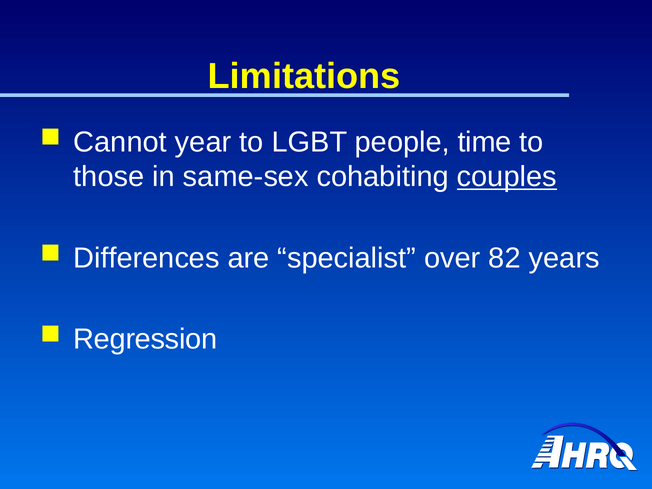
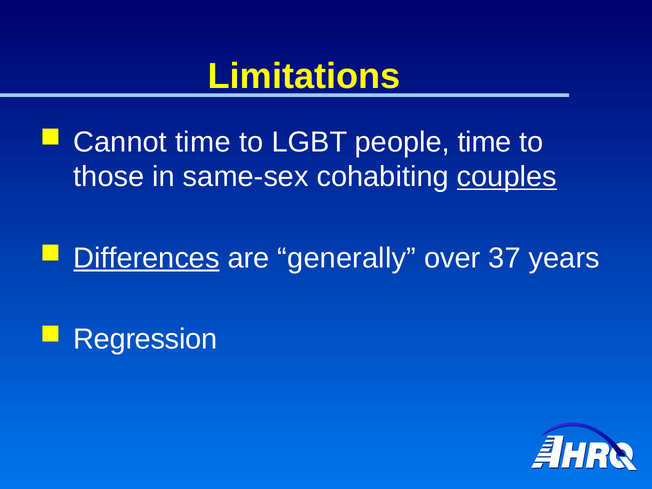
Cannot year: year -> time
Differences underline: none -> present
specialist: specialist -> generally
82: 82 -> 37
